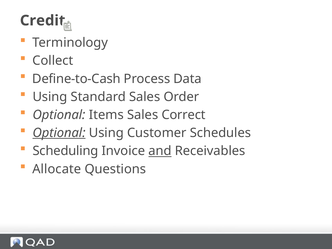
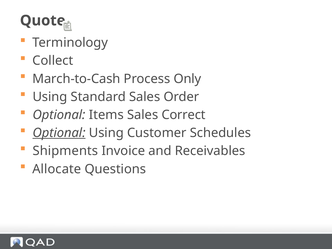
Credit: Credit -> Quote
Define-to-Cash: Define-to-Cash -> March-to-Cash
Data: Data -> Only
Scheduling: Scheduling -> Shipments
and underline: present -> none
